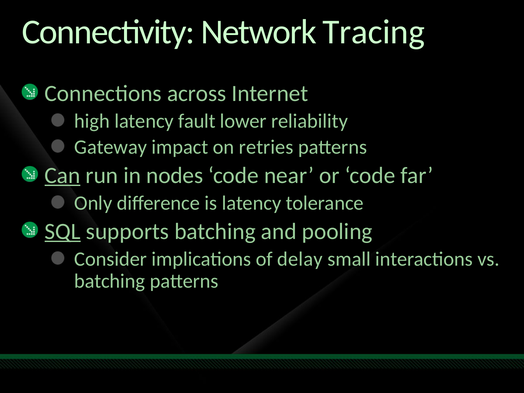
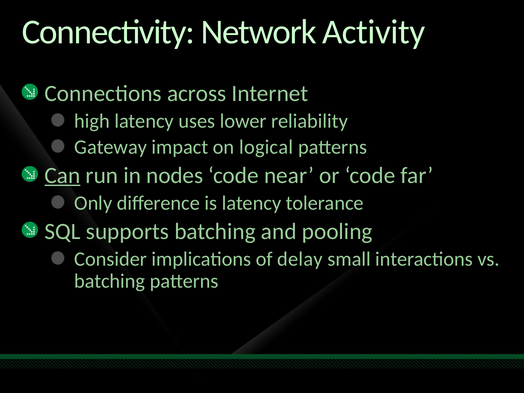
Tracing: Tracing -> Activity
fault: fault -> uses
retries: retries -> logical
SQL underline: present -> none
